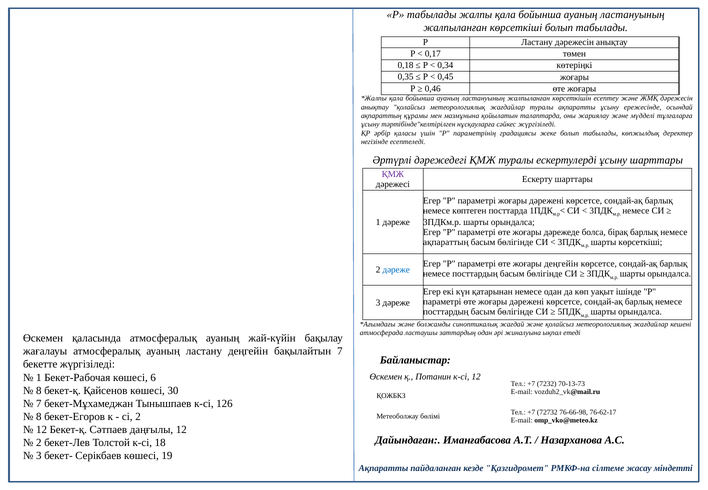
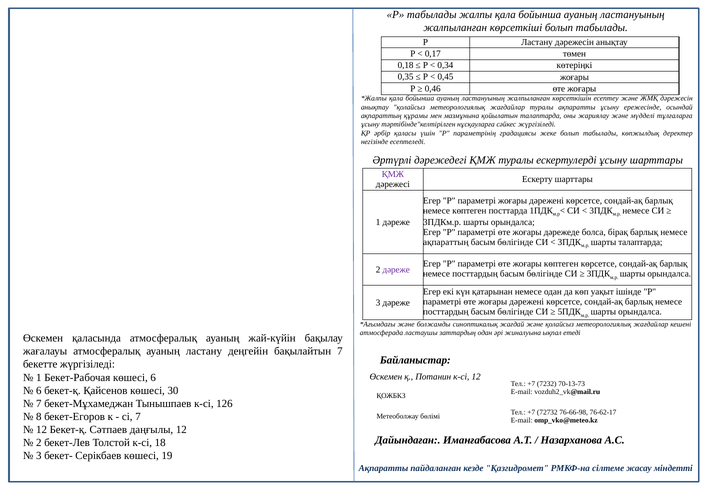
шарты көрсеткіші: көрсеткіші -> талаптарда
жоғары деңгейін: деңгейін -> көптеген
дәреже at (396, 270) colour: blue -> purple
8 at (39, 391): 8 -> 6
сі 2: 2 -> 7
